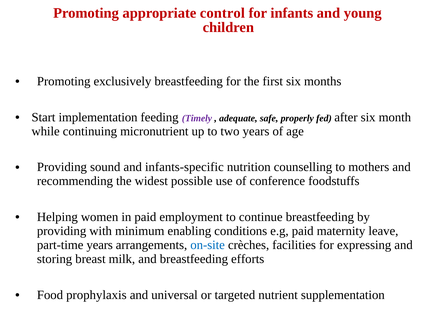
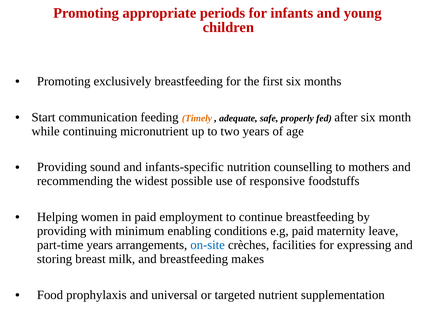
control: control -> periods
implementation: implementation -> communication
Timely colour: purple -> orange
conference: conference -> responsive
efforts: efforts -> makes
